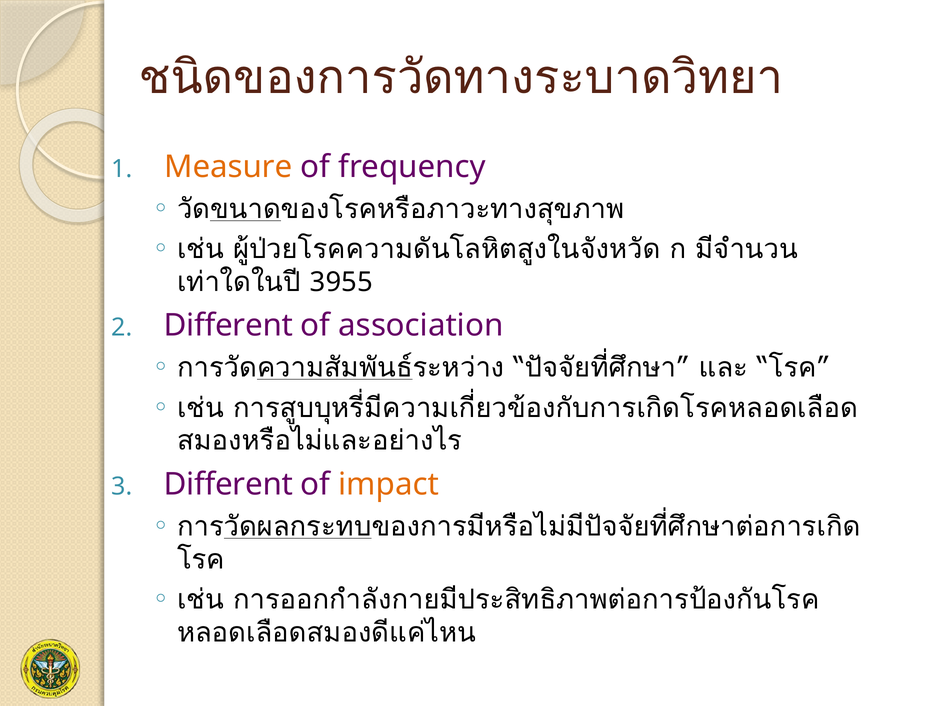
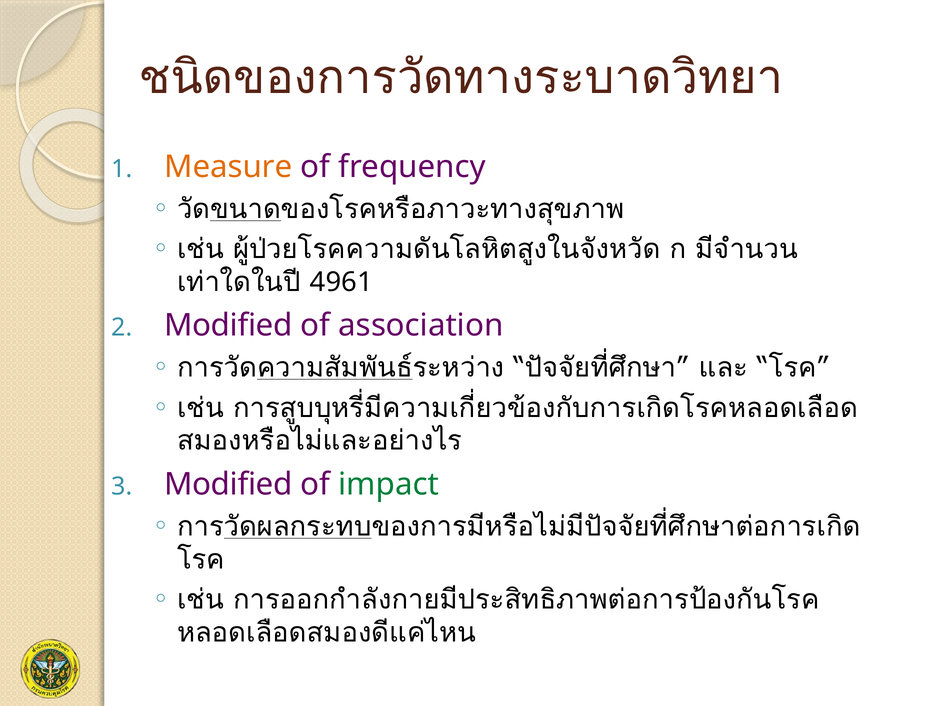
3955: 3955 -> 4961
Different at (228, 325): Different -> Modified
Different at (228, 484): Different -> Modified
impact colour: orange -> green
